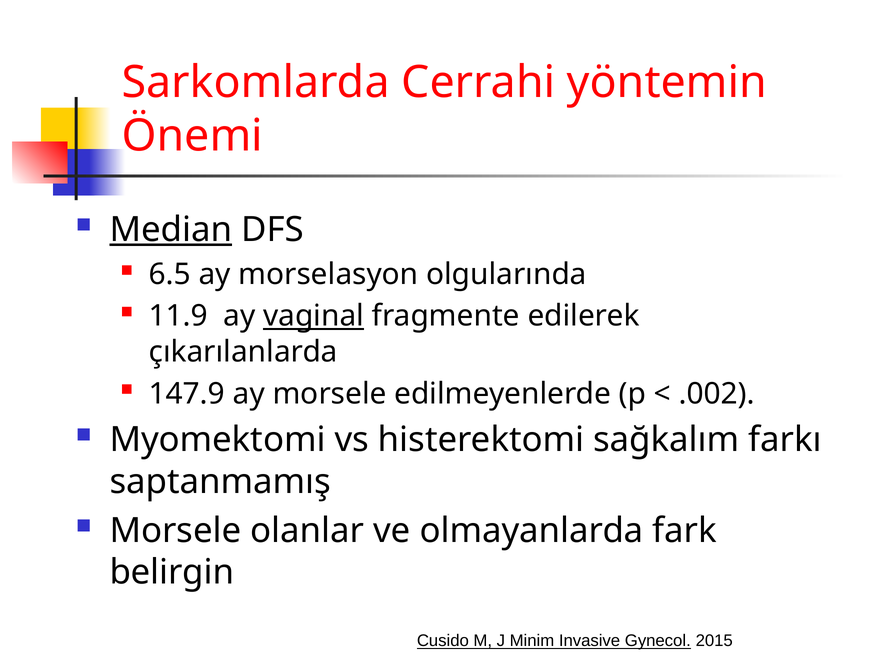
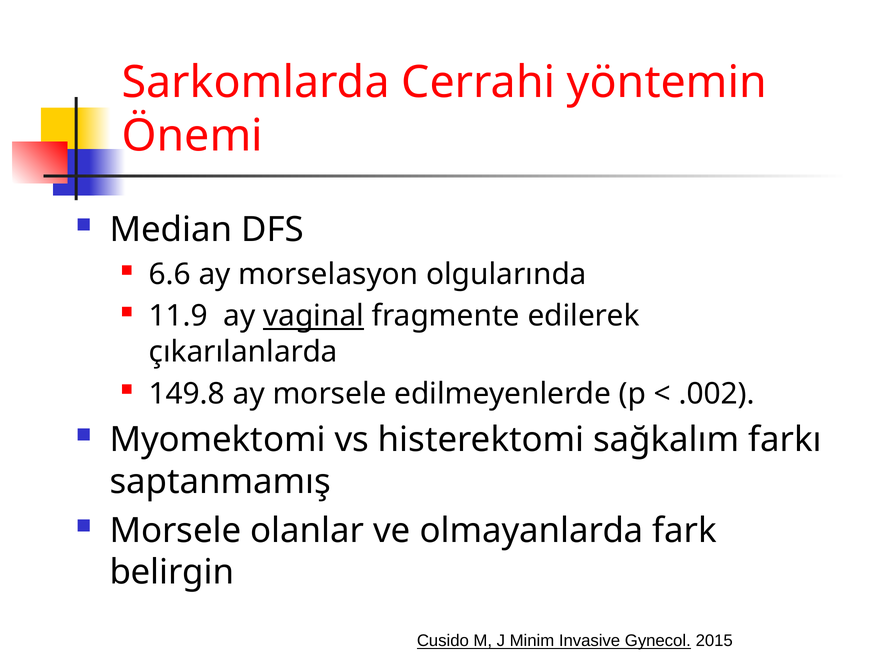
Median underline: present -> none
6.5: 6.5 -> 6.6
147.9: 147.9 -> 149.8
